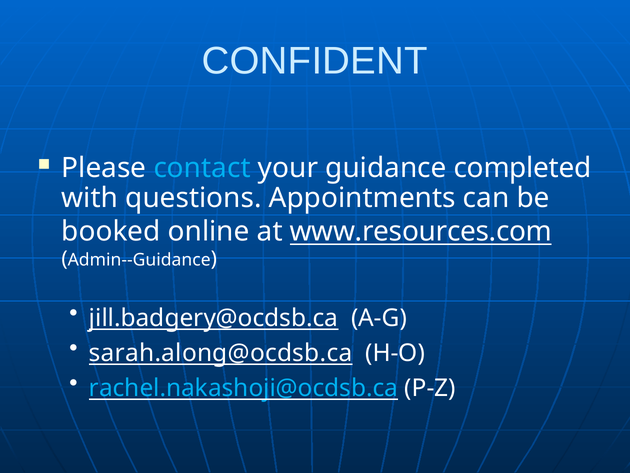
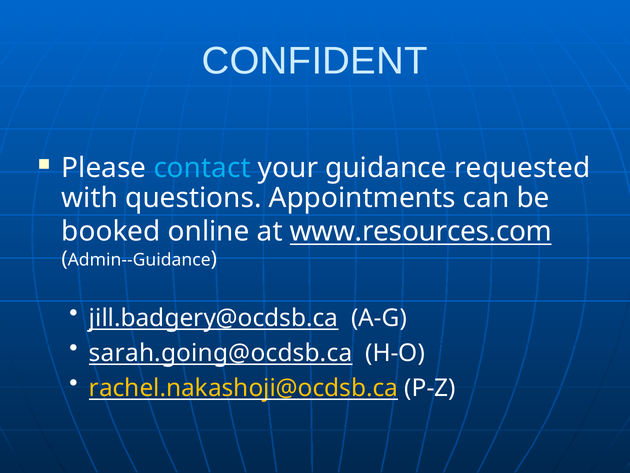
completed: completed -> requested
sarah.along@ocdsb.ca: sarah.along@ocdsb.ca -> sarah.going@ocdsb.ca
rachel.nakashoji@ocdsb.ca colour: light blue -> yellow
